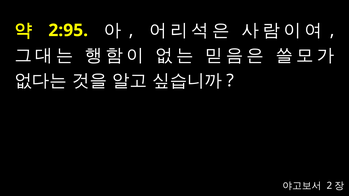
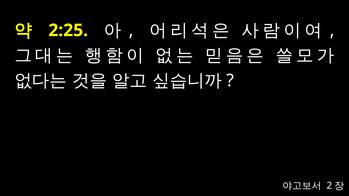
2:95: 2:95 -> 2:25
